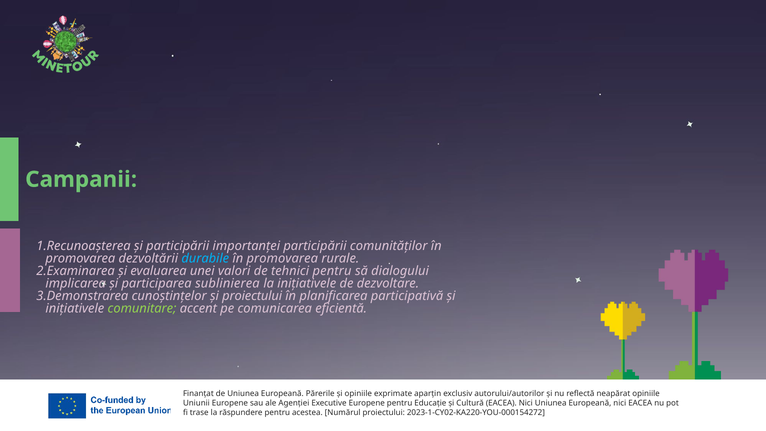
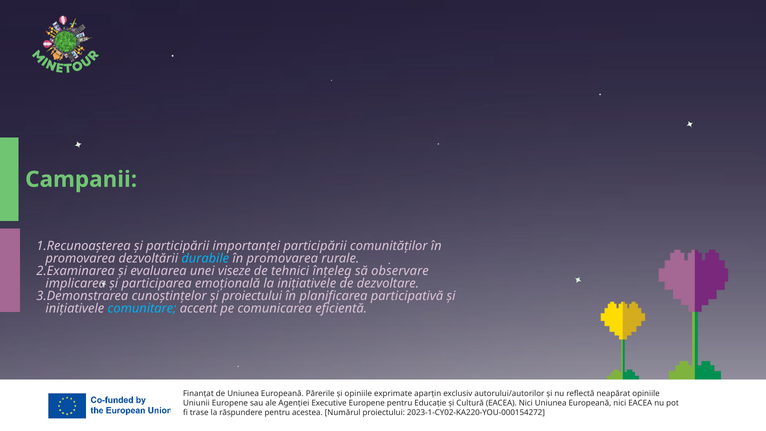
valori: valori -> viseze
tehnici pentru: pentru -> înțeleg
dialogului: dialogului -> observare
sublinierea: sublinierea -> emoțională
comunitare colour: light green -> light blue
